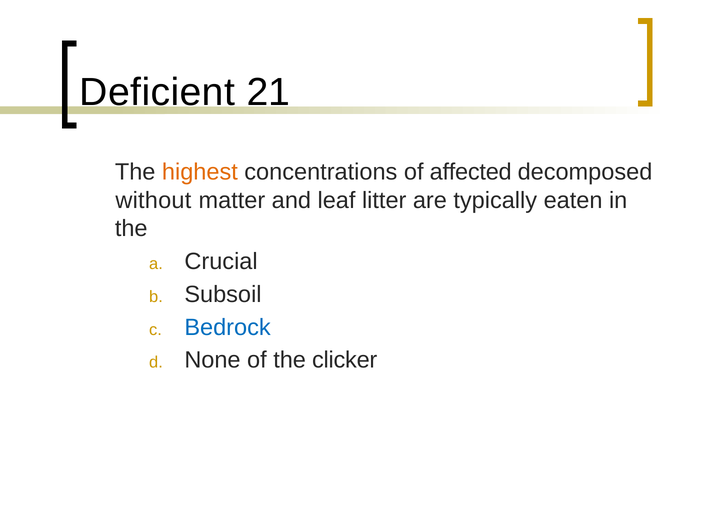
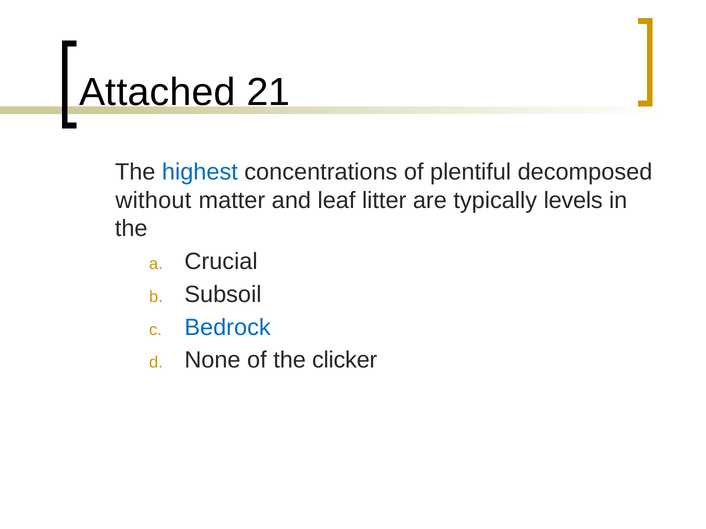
Deficient: Deficient -> Attached
highest colour: orange -> blue
affected: affected -> plentiful
eaten: eaten -> levels
